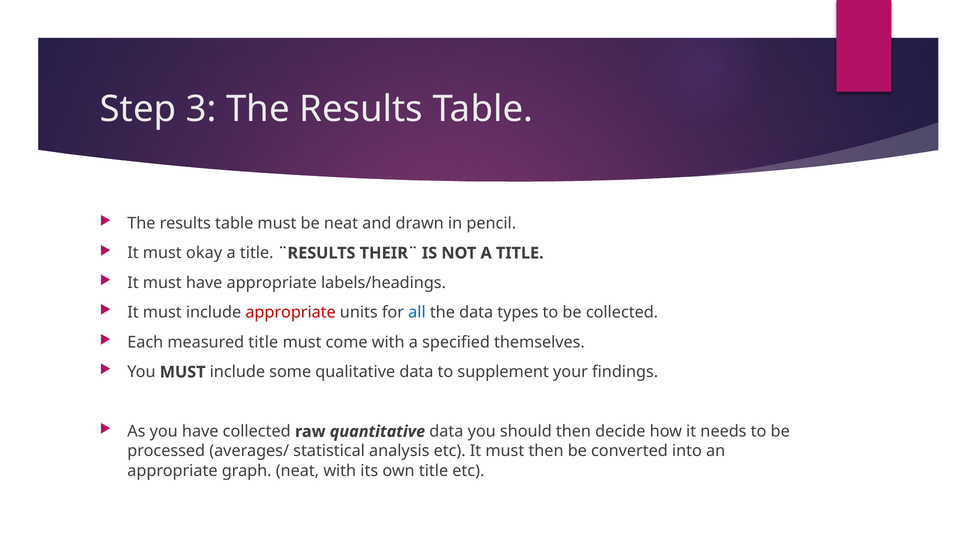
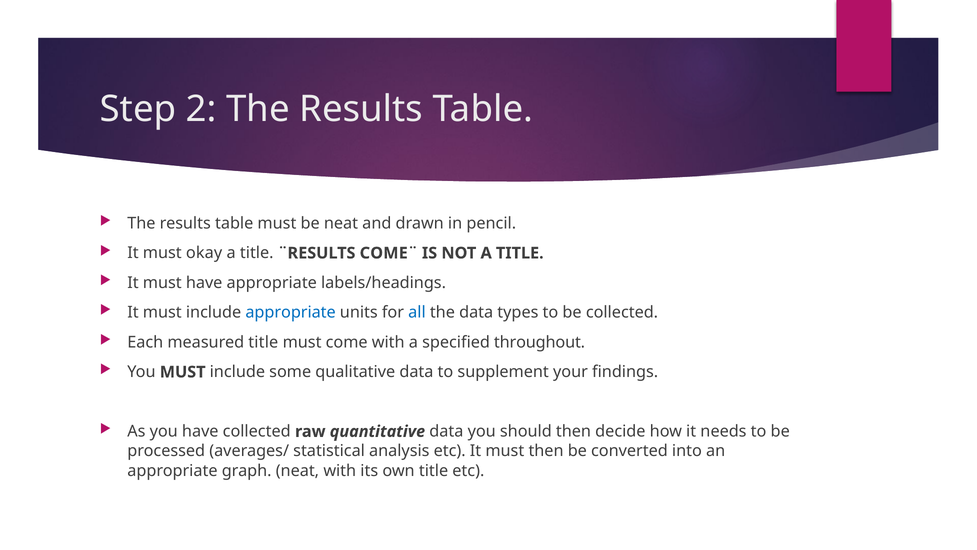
3: 3 -> 2
THEIR¨: THEIR¨ -> COME¨
appropriate at (291, 312) colour: red -> blue
themselves: themselves -> throughout
